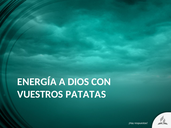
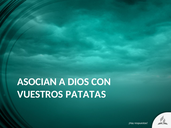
ENERGÍA: ENERGÍA -> ASOCIAN
